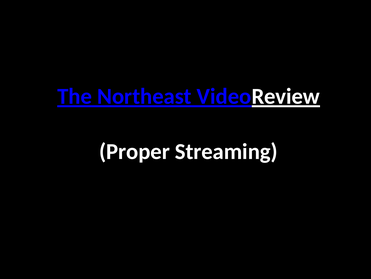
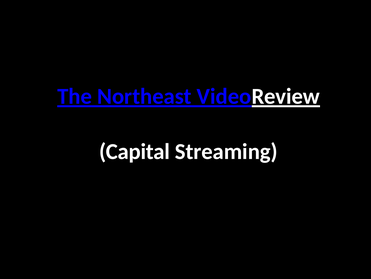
Proper: Proper -> Capital
